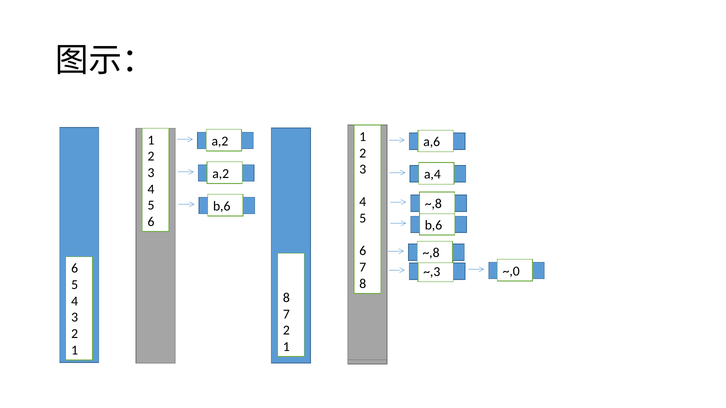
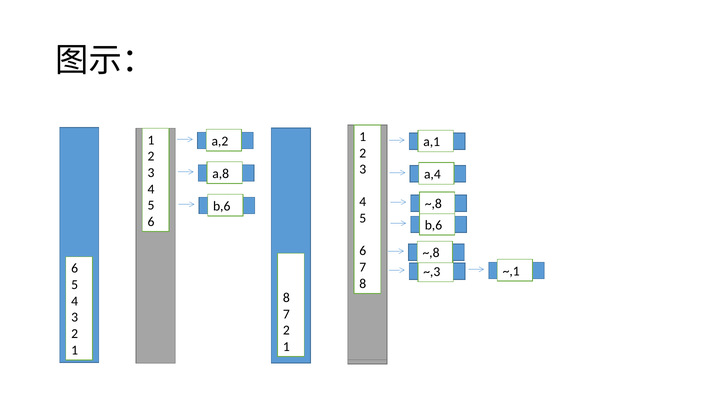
a,6: a,6 -> a,1
a,2 at (221, 174): a,2 -> a,8
~,0: ~,0 -> ~,1
